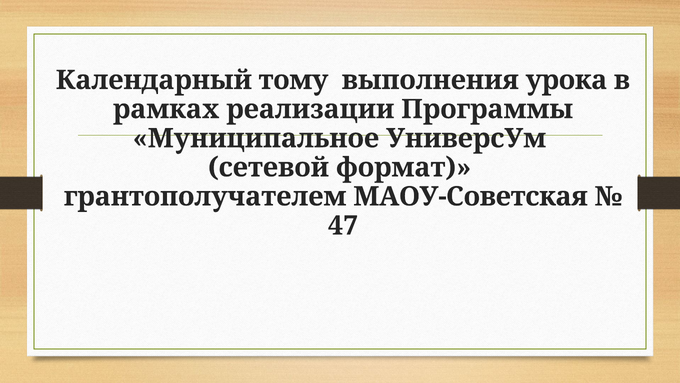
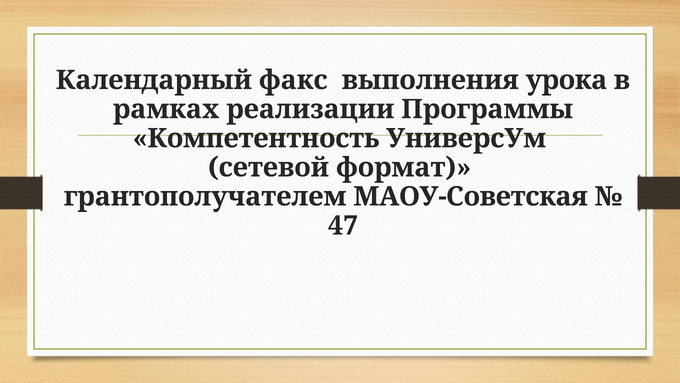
тому: тому -> факс
Муниципальное: Муниципальное -> Компетентность
